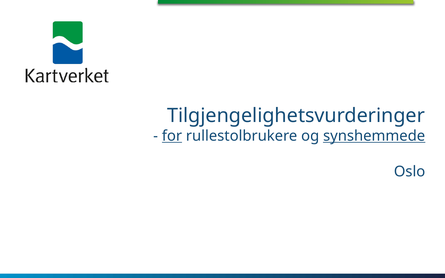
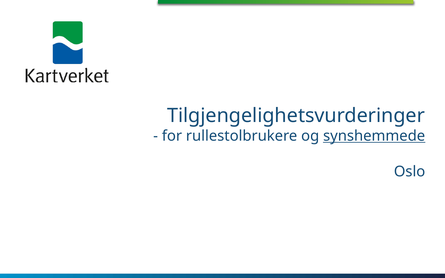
for underline: present -> none
